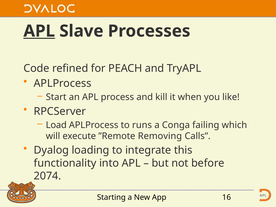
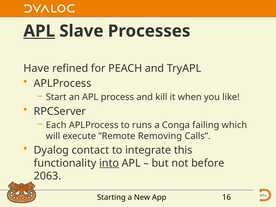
Code: Code -> Have
Load: Load -> Each
loading: loading -> contact
into underline: none -> present
2074: 2074 -> 2063
